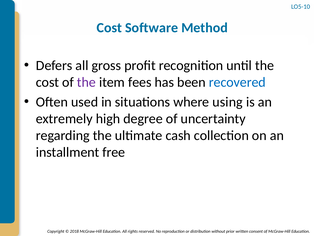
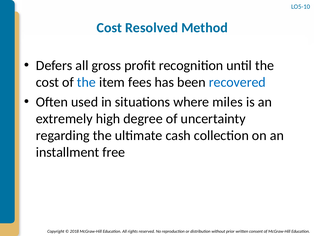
Software: Software -> Resolved
the at (86, 82) colour: purple -> blue
using: using -> miles
